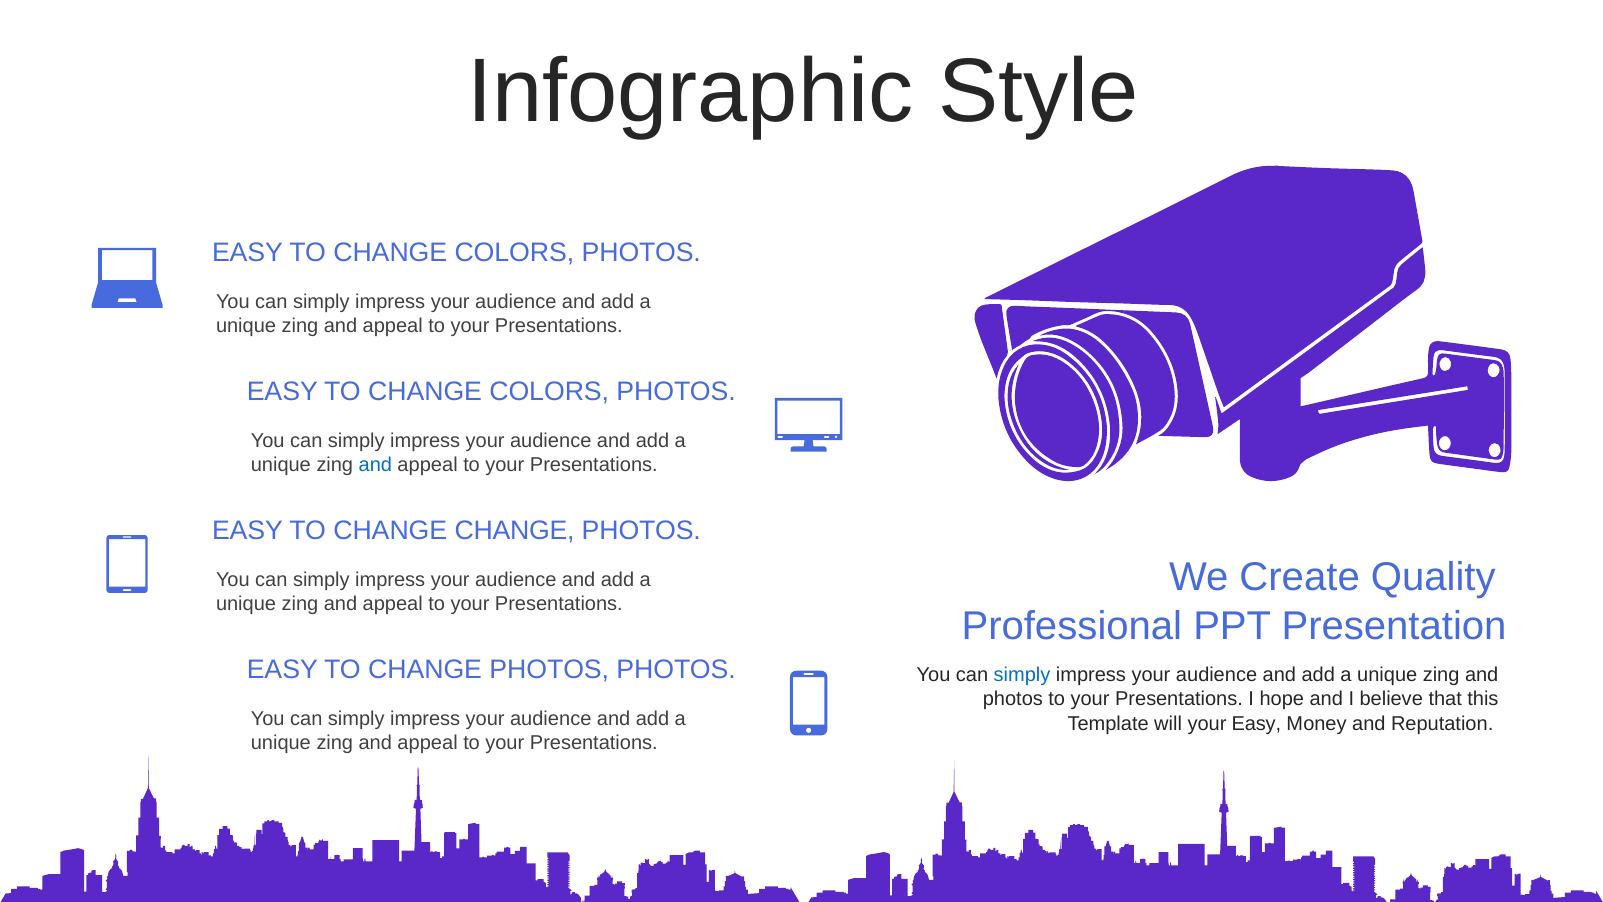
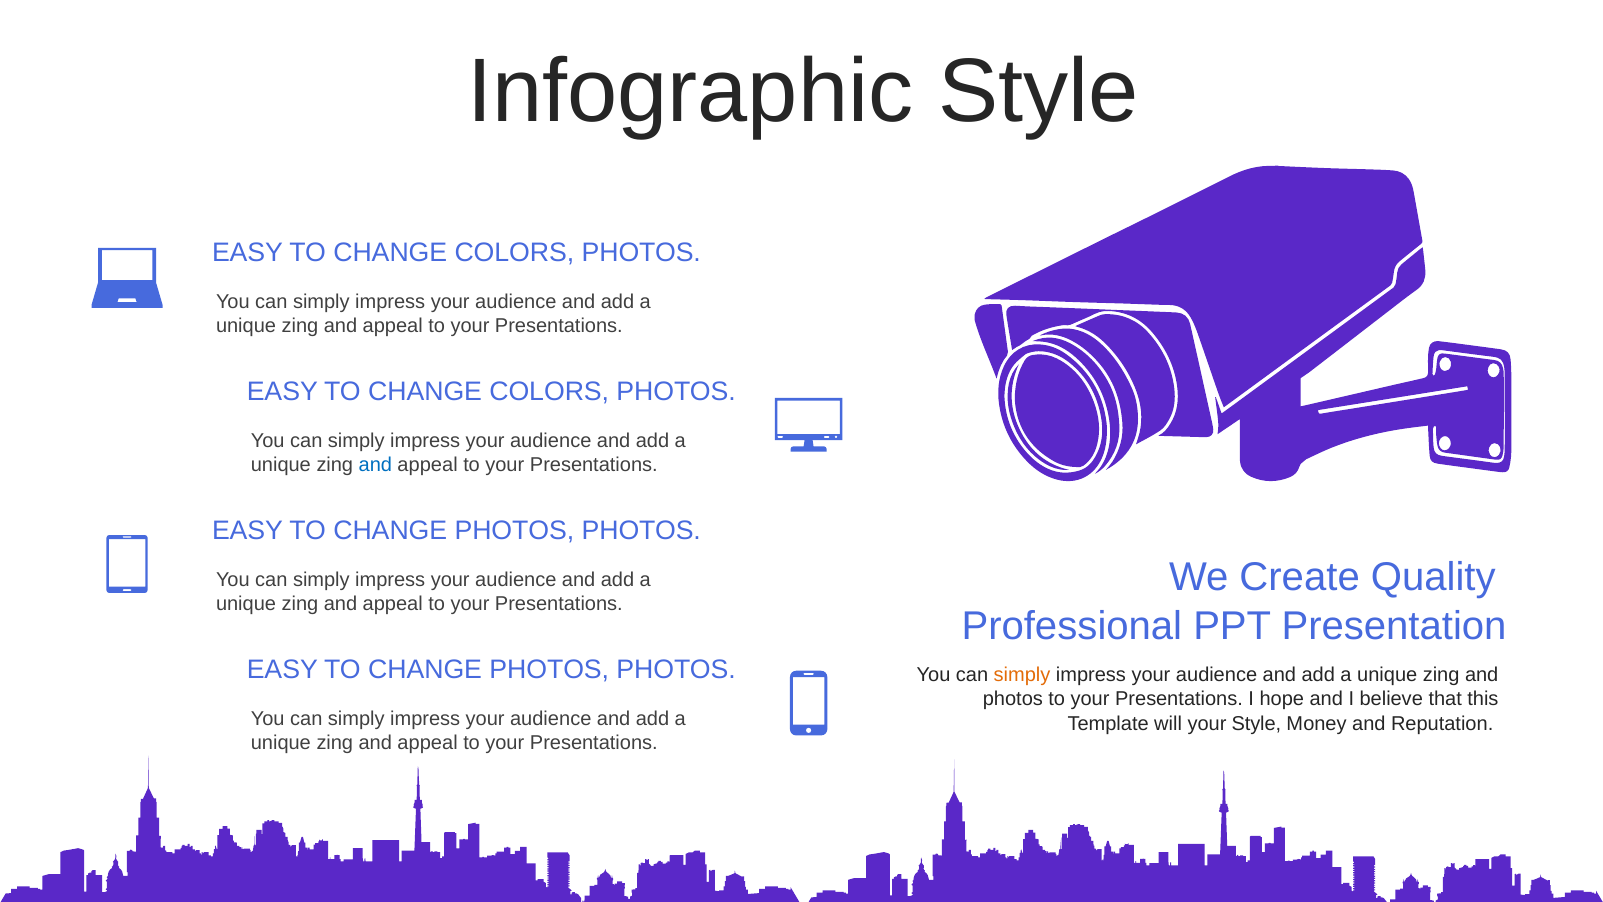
CHANGE at (514, 530): CHANGE -> PHOTOS
simply at (1022, 675) colour: blue -> orange
your Easy: Easy -> Style
